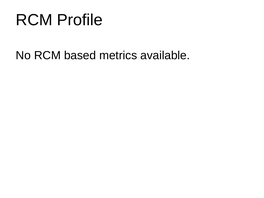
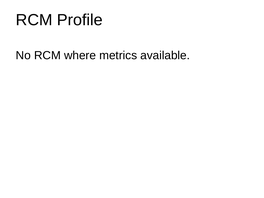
based: based -> where
